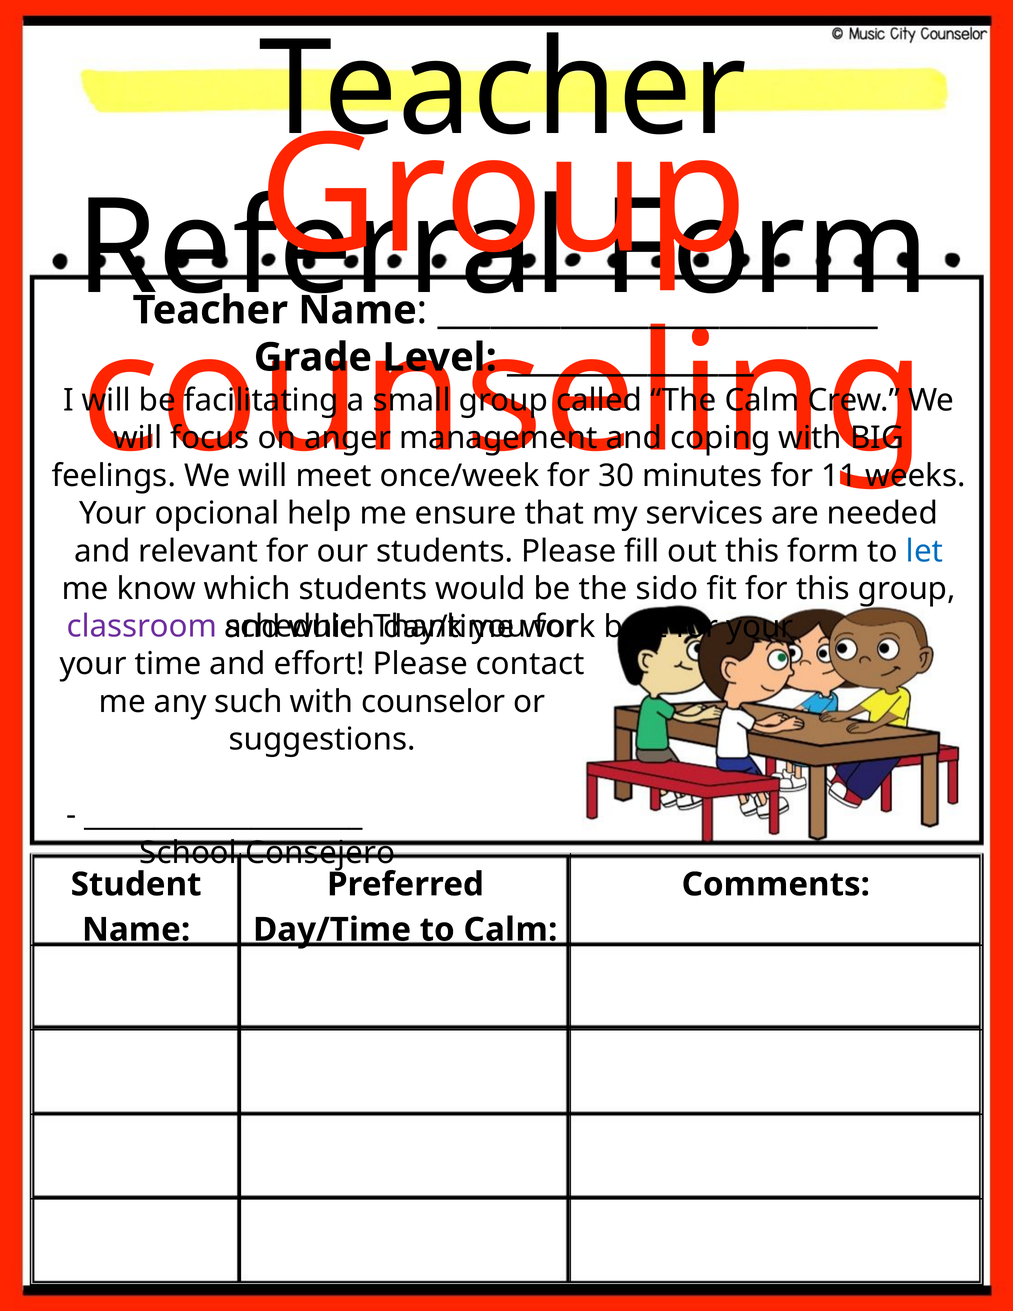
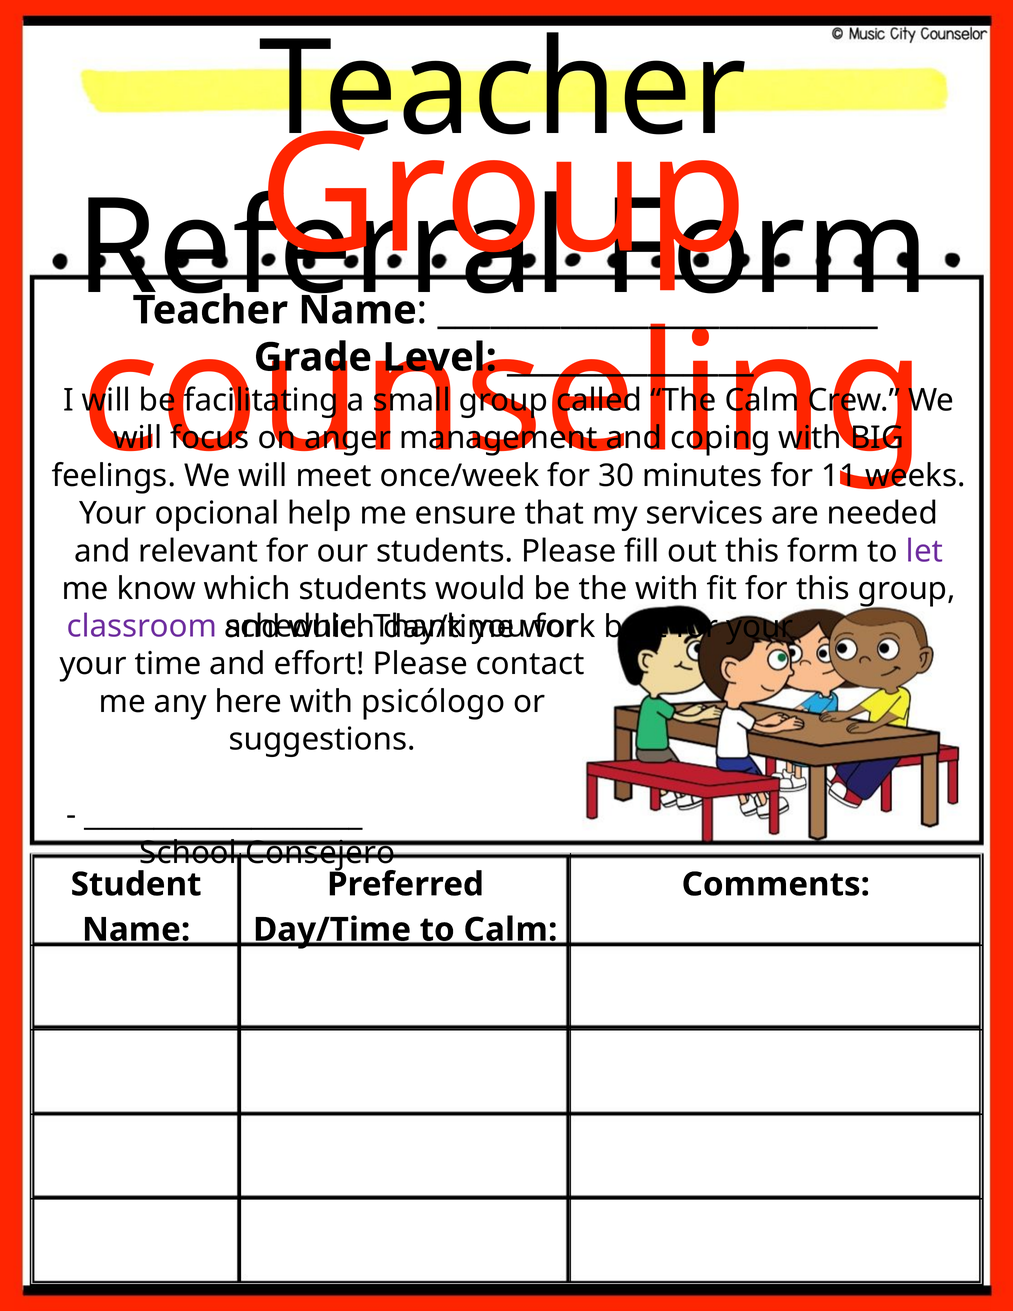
let colour: blue -> purple
the sido: sido -> with
such: such -> here
counselor: counselor -> psicólogo
